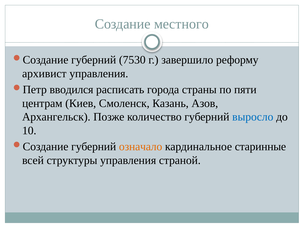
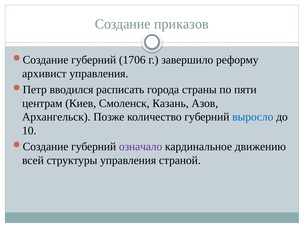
местного: местного -> приказов
7530: 7530 -> 1706
означало colour: orange -> purple
старинные: старинные -> движению
